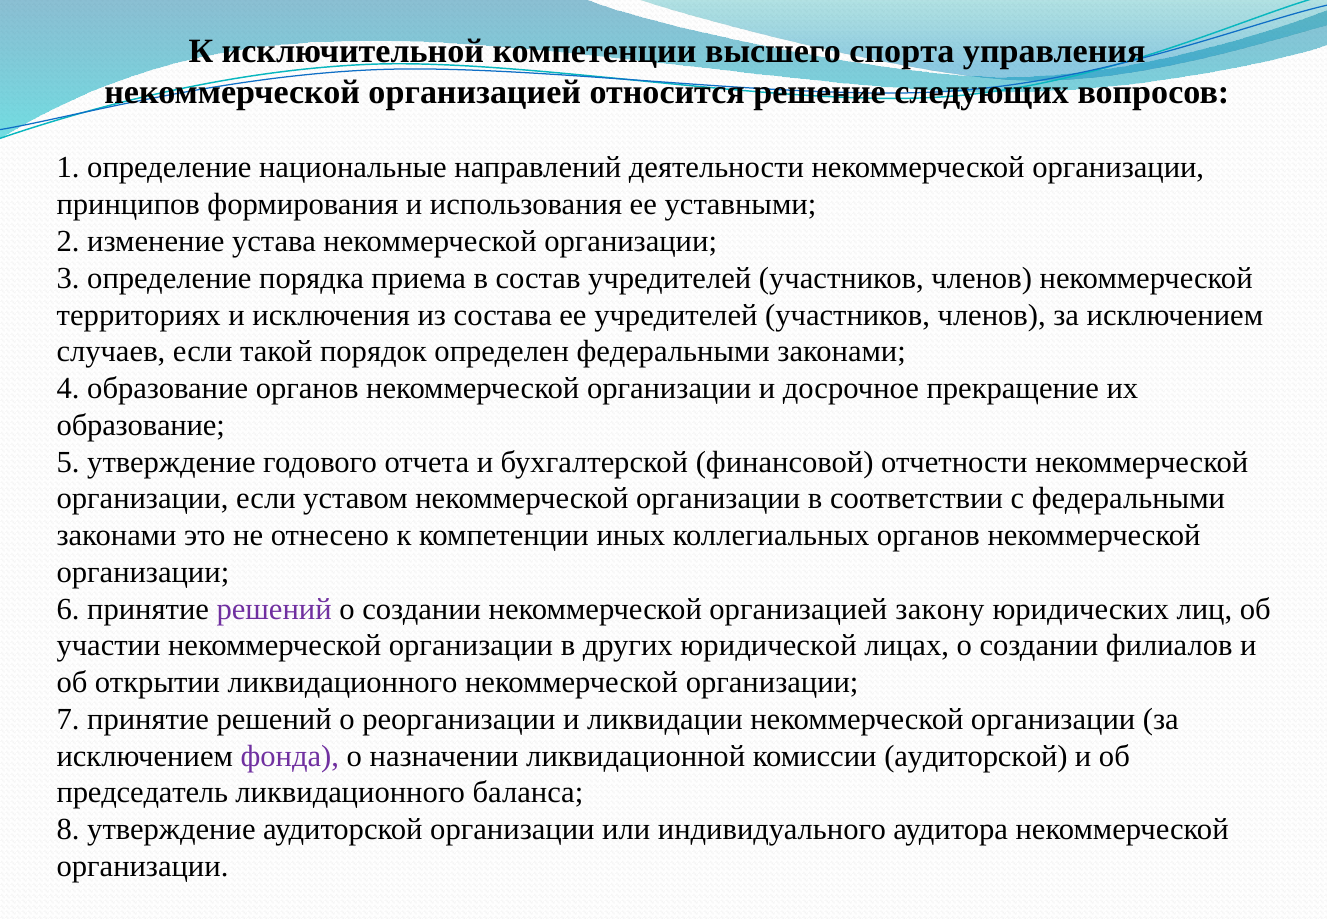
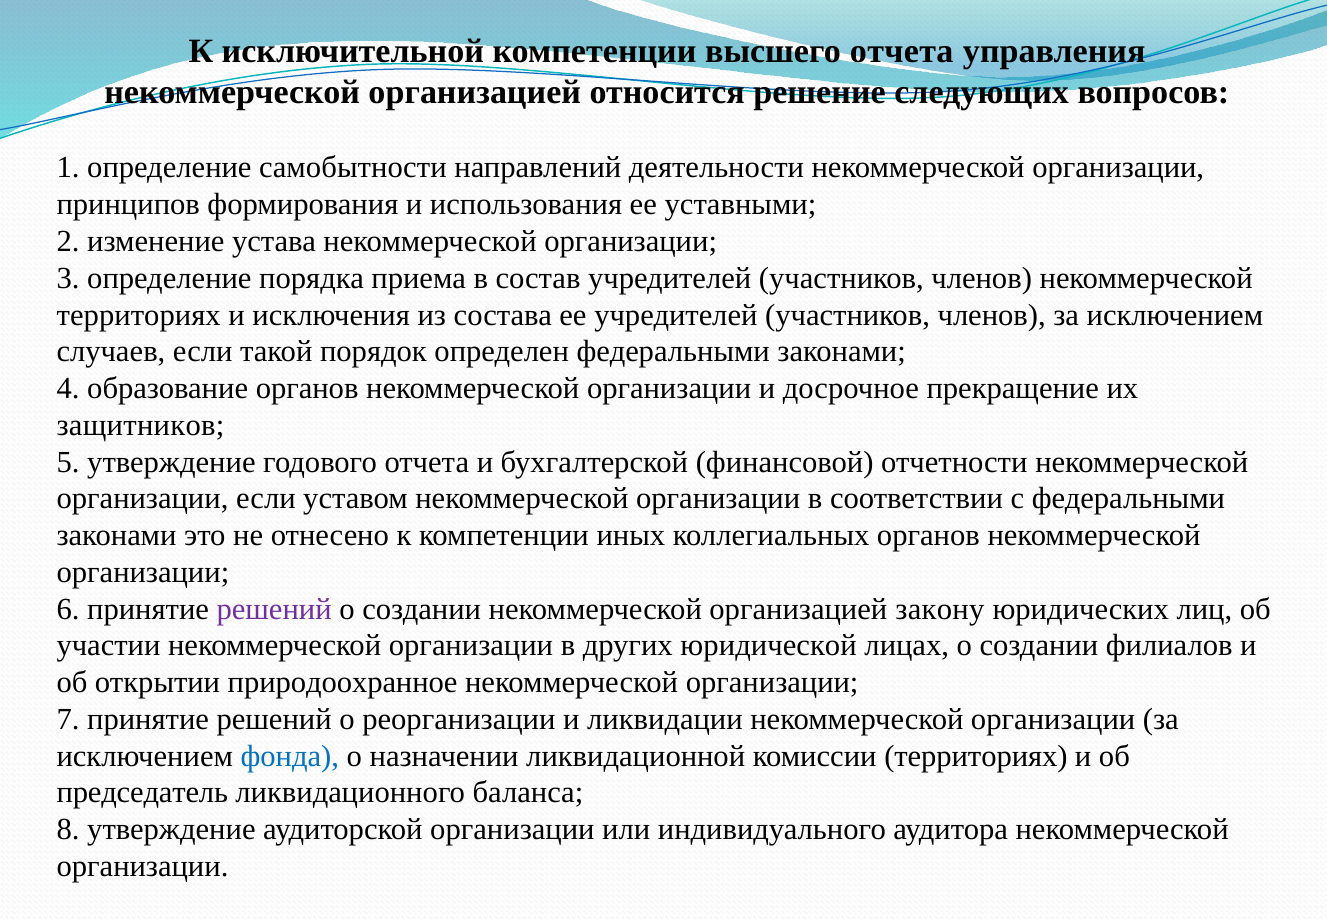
высшего спорта: спорта -> отчета
национальные: национальные -> самобытности
образование at (141, 425): образование -> защитников
открытии ликвидационного: ликвидационного -> природоохранное
фонда colour: purple -> blue
комиссии аудиторской: аудиторской -> территориях
